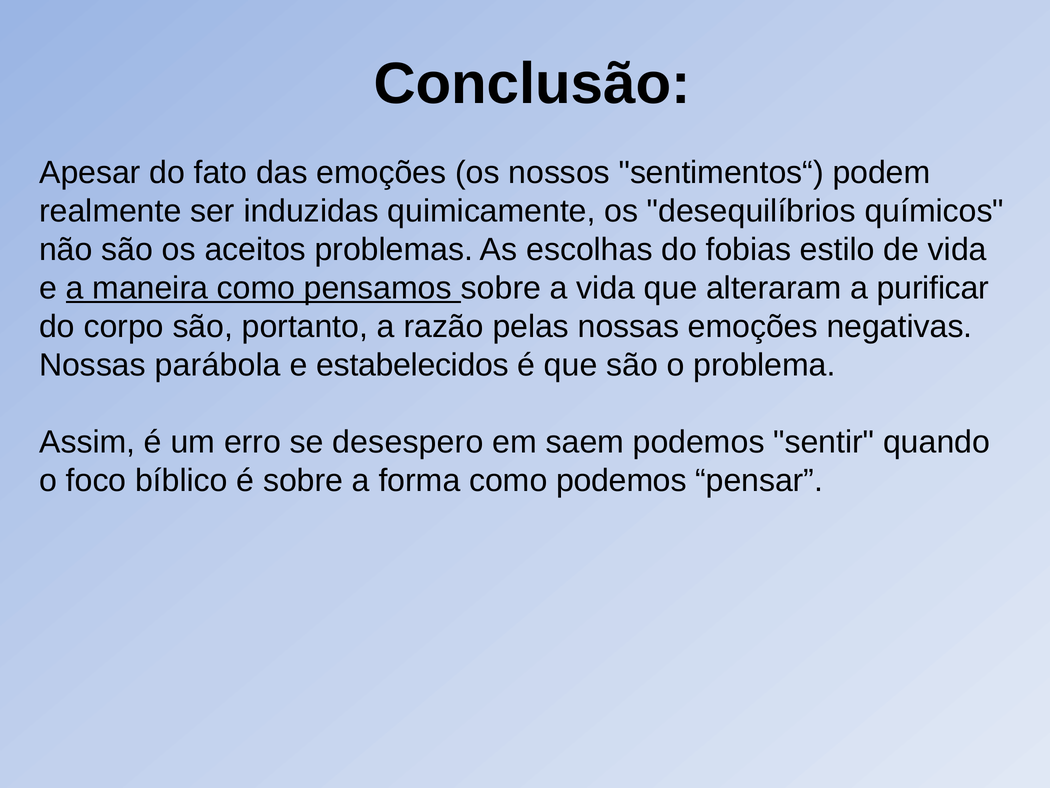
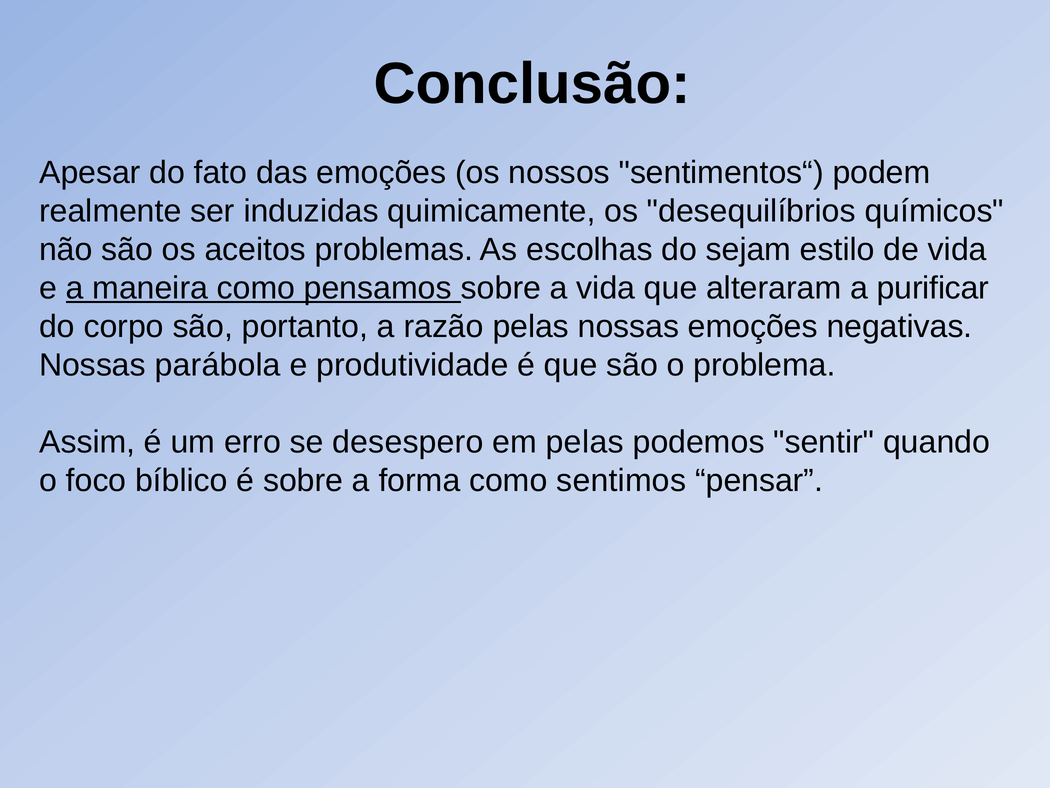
fobias: fobias -> sejam
estabelecidos: estabelecidos -> produtividade
em saem: saem -> pelas
como podemos: podemos -> sentimos
